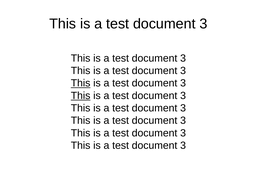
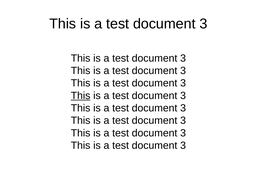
This at (81, 83) underline: present -> none
